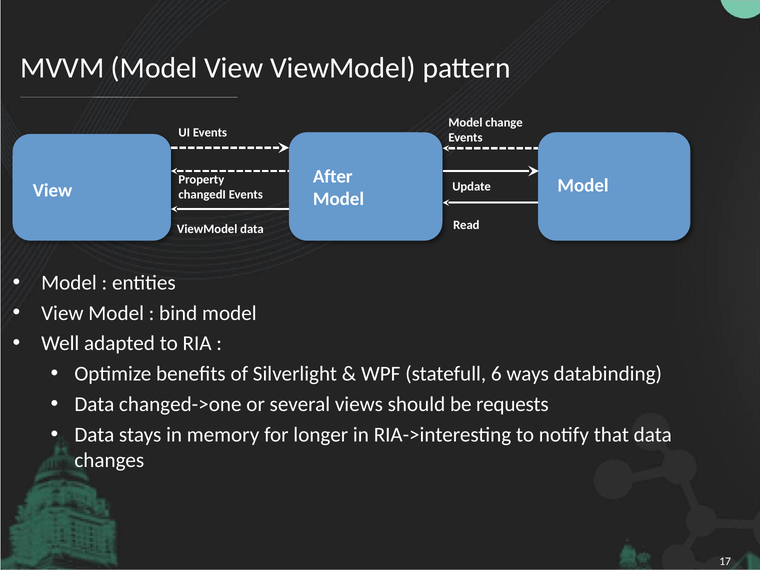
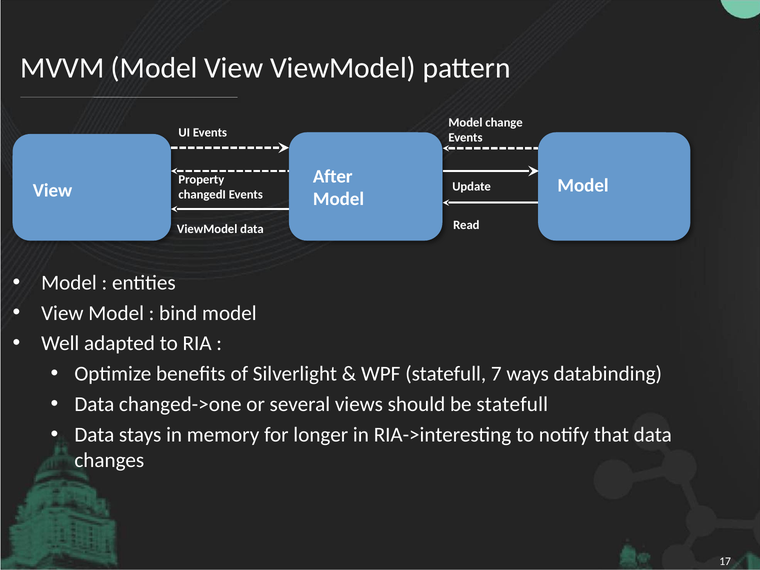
6: 6 -> 7
be requests: requests -> statefull
